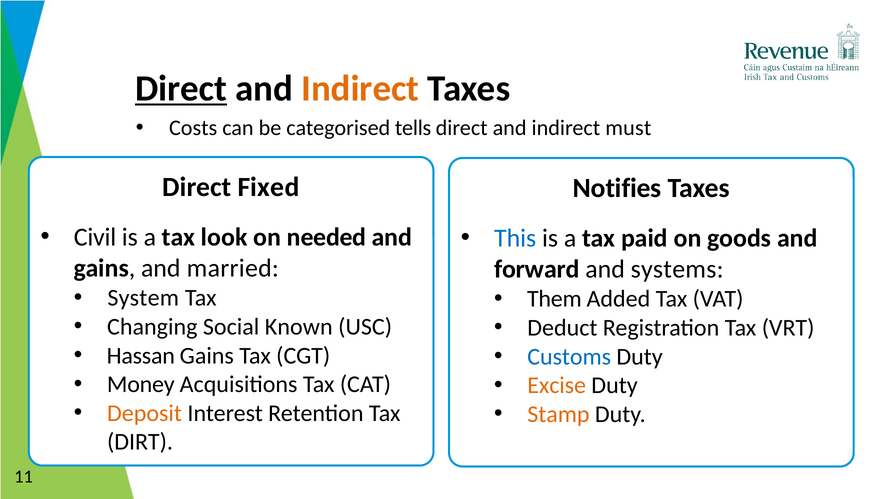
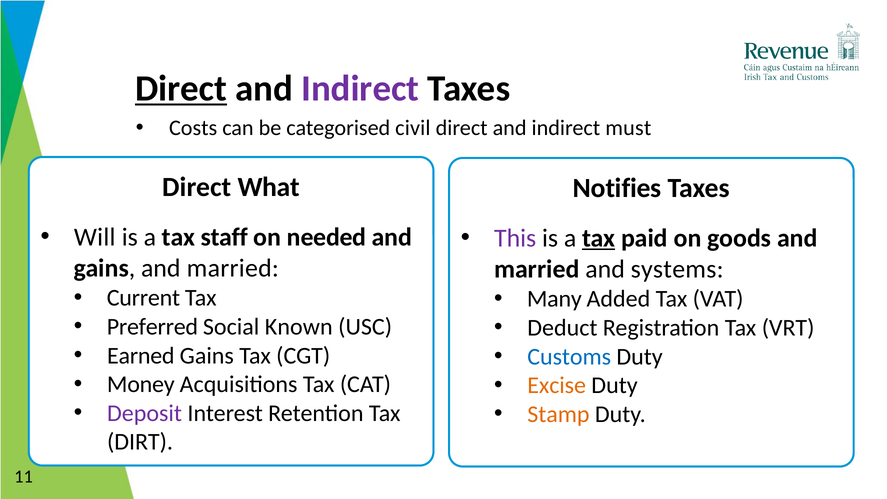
Indirect at (360, 89) colour: orange -> purple
tells: tells -> civil
Fixed: Fixed -> What
Civil: Civil -> Will
look: look -> staff
This colour: blue -> purple
tax at (599, 238) underline: none -> present
forward at (537, 269): forward -> married
System: System -> Current
Them: Them -> Many
Changing: Changing -> Preferred
Hassan: Hassan -> Earned
Deposit colour: orange -> purple
